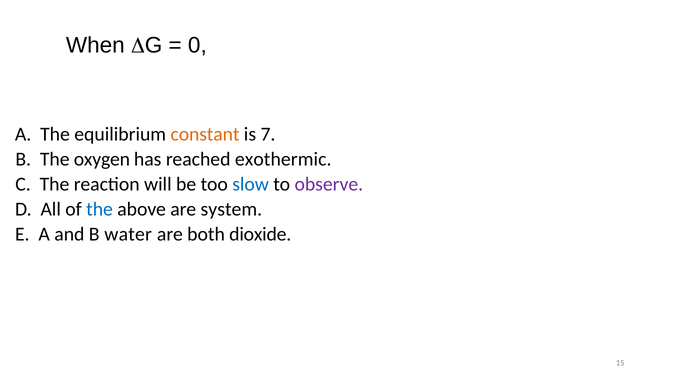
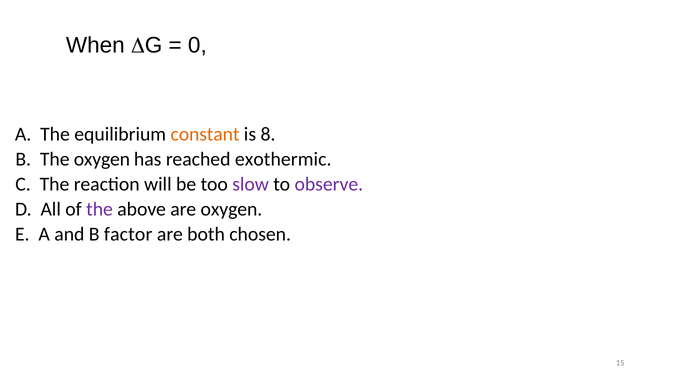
7: 7 -> 8
slow colour: blue -> purple
the at (100, 209) colour: blue -> purple
are system: system -> oxygen
water: water -> factor
dioxide: dioxide -> chosen
